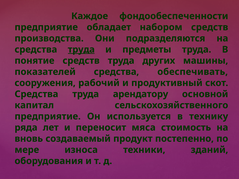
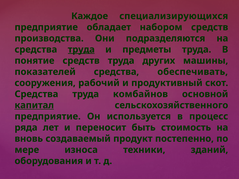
фондообеспеченности: фондообеспеченности -> специализирующихся
арендатору: арендатору -> комбайнов
капитал underline: none -> present
технику: технику -> процесс
мяса: мяса -> быть
